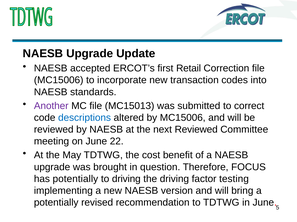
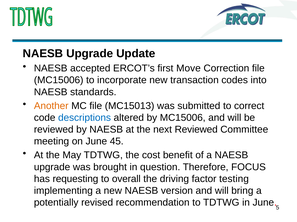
Retail: Retail -> Move
Another colour: purple -> orange
22: 22 -> 45
has potentially: potentially -> requesting
to driving: driving -> overall
